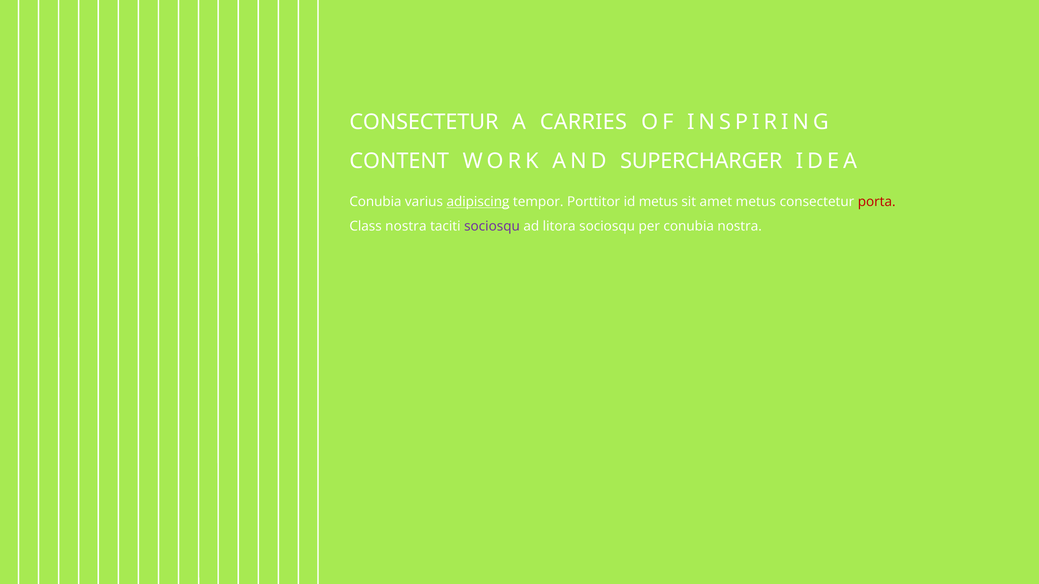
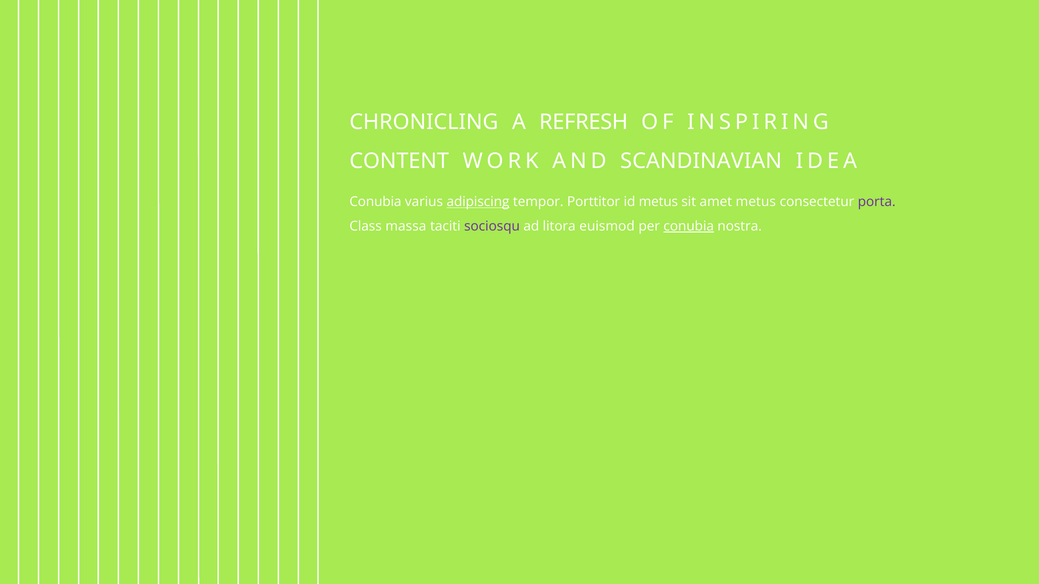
CONSECTETUR at (424, 122): CONSECTETUR -> CHRONICLING
CARRIES: CARRIES -> REFRESH
SUPERCHARGER: SUPERCHARGER -> SCANDINAVIAN
porta colour: red -> purple
Class nostra: nostra -> massa
litora sociosqu: sociosqu -> euismod
conubia at (689, 226) underline: none -> present
